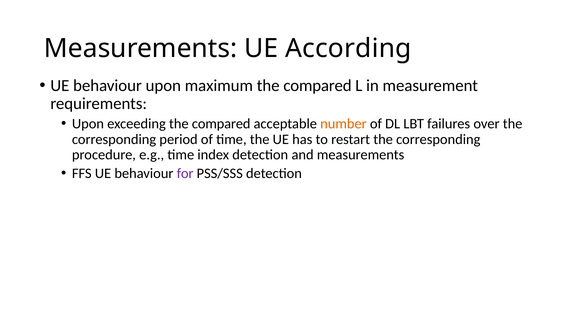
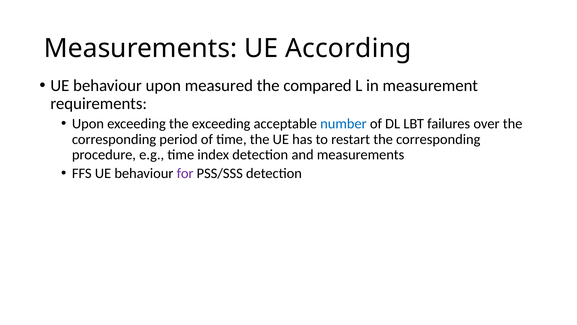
maximum: maximum -> measured
exceeding the compared: compared -> exceeding
number colour: orange -> blue
